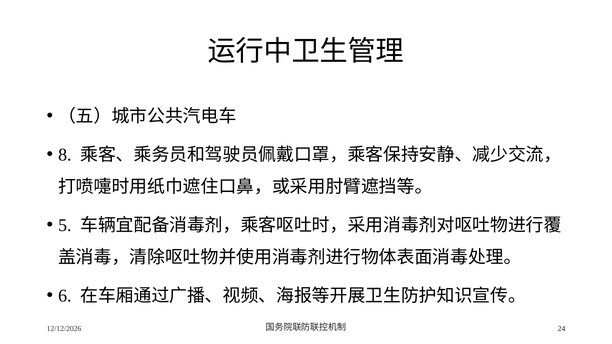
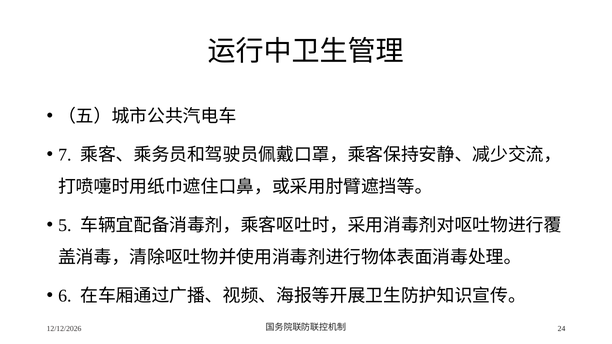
8: 8 -> 7
